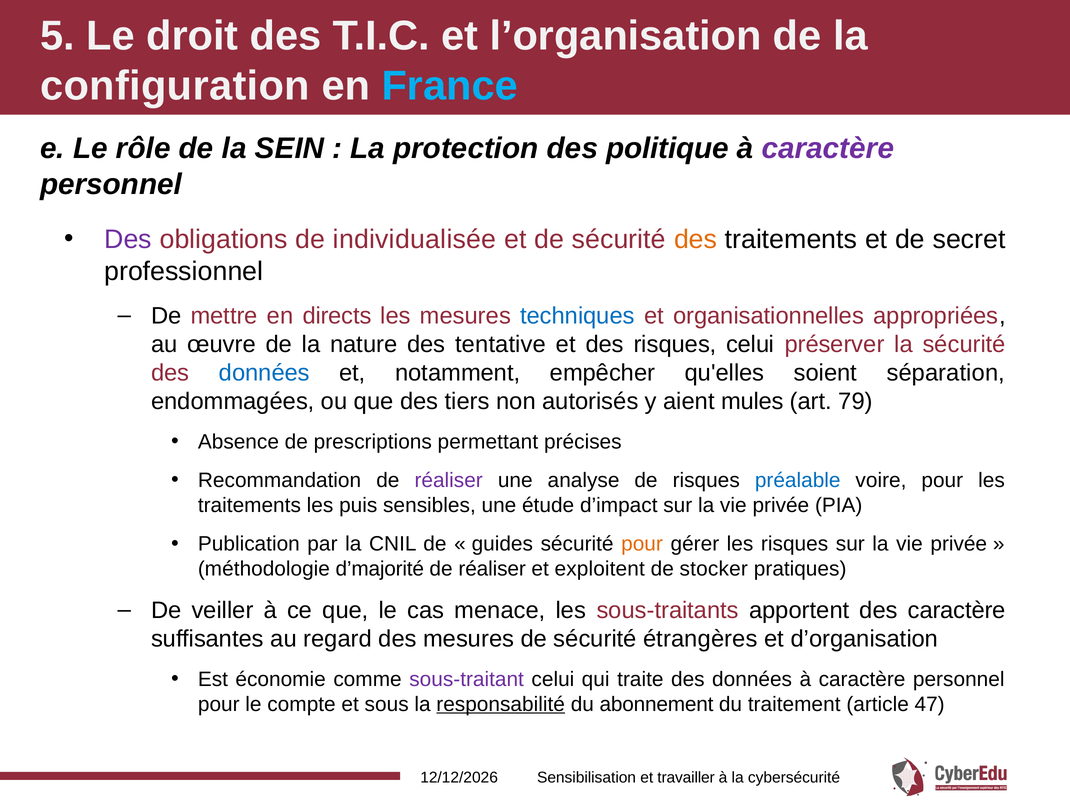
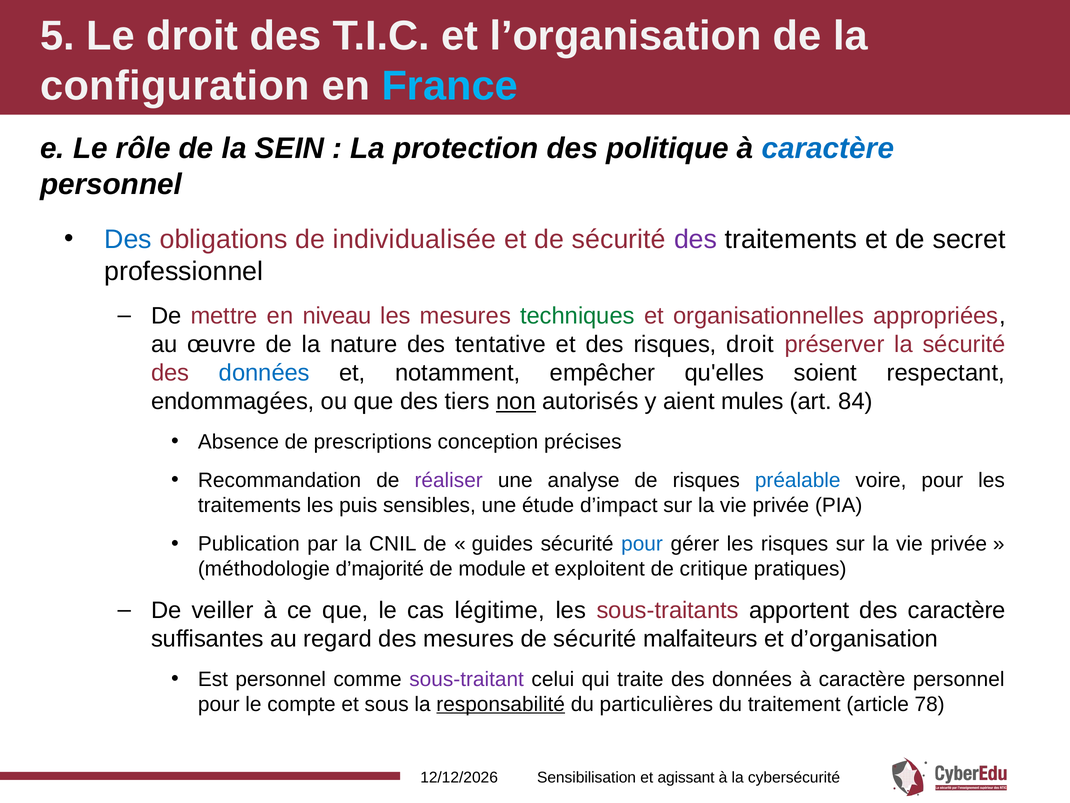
caractère at (828, 148) colour: purple -> blue
Des at (128, 239) colour: purple -> blue
des at (696, 239) colour: orange -> purple
directs: directs -> niveau
techniques colour: blue -> green
risques celui: celui -> droit
séparation: séparation -> respectant
non underline: none -> present
79: 79 -> 84
permettant: permettant -> conception
pour at (642, 544) colour: orange -> blue
réaliser at (492, 569): réaliser -> module
stocker: stocker -> critique
menace: menace -> légitime
étrangères: étrangères -> malfaiteurs
Est économie: économie -> personnel
abonnement: abonnement -> particulières
47: 47 -> 78
travailler: travailler -> agissant
